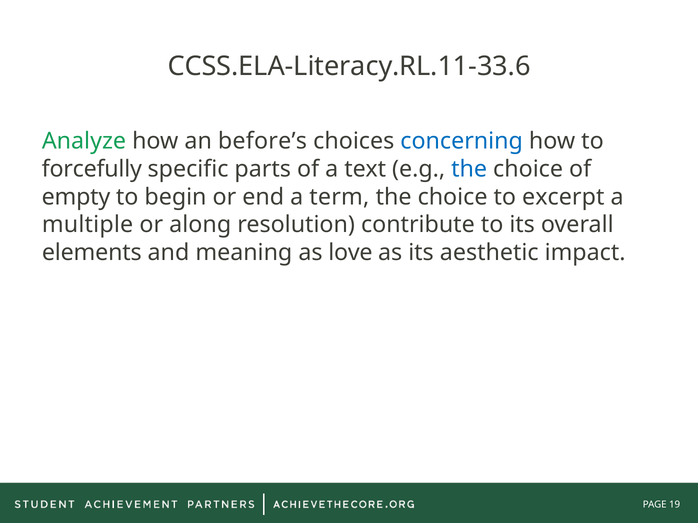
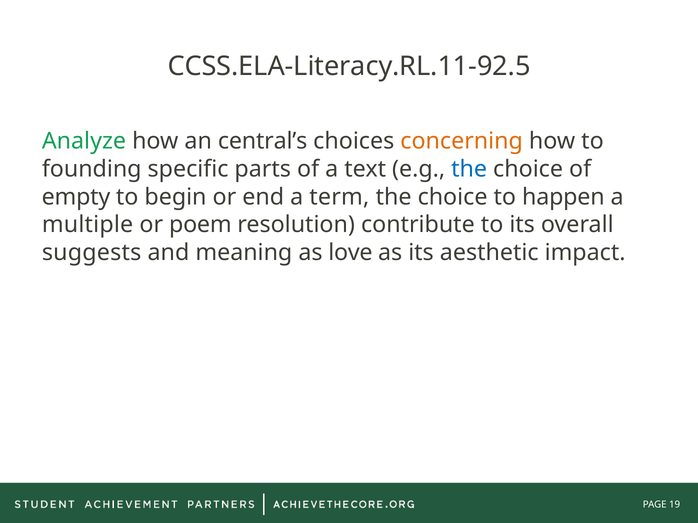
CCSS.ELA-Literacy.RL.11-33.6: CCSS.ELA-Literacy.RL.11-33.6 -> CCSS.ELA-Literacy.RL.11-92.5
before’s: before’s -> central’s
concerning colour: blue -> orange
forcefully: forcefully -> founding
excerpt: excerpt -> happen
along: along -> poem
elements: elements -> suggests
